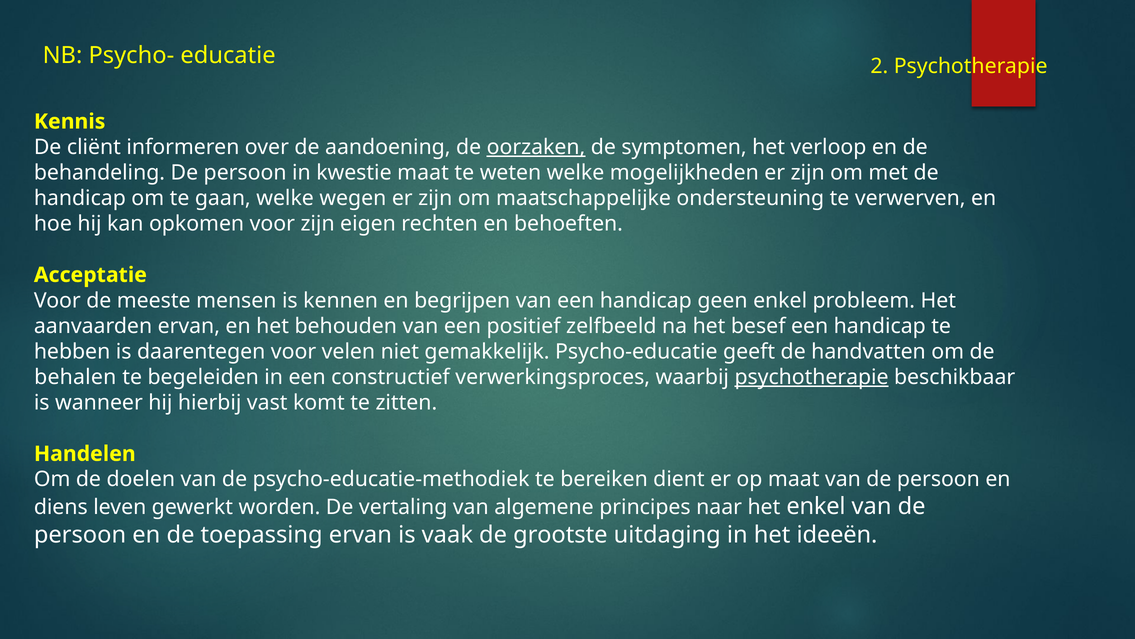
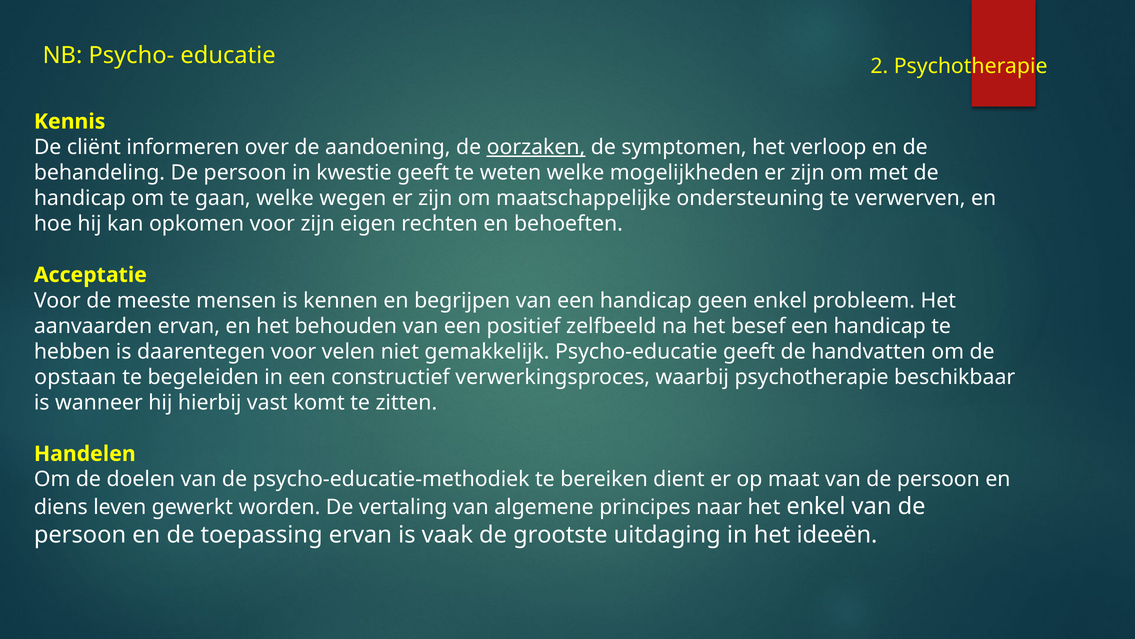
kwestie maat: maat -> geeft
behalen: behalen -> opstaan
psychotherapie at (812, 377) underline: present -> none
